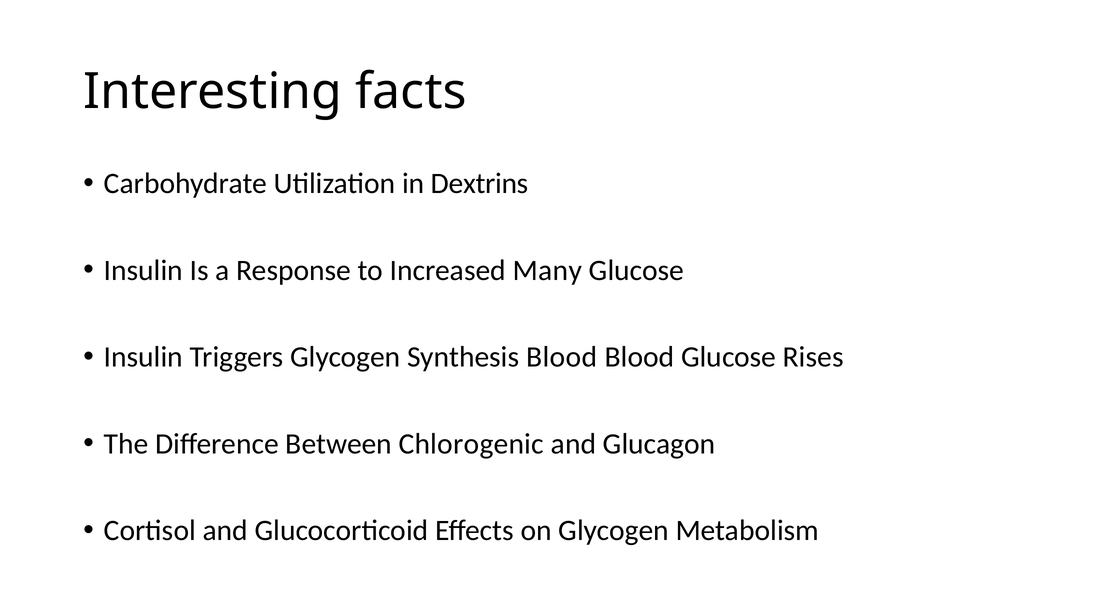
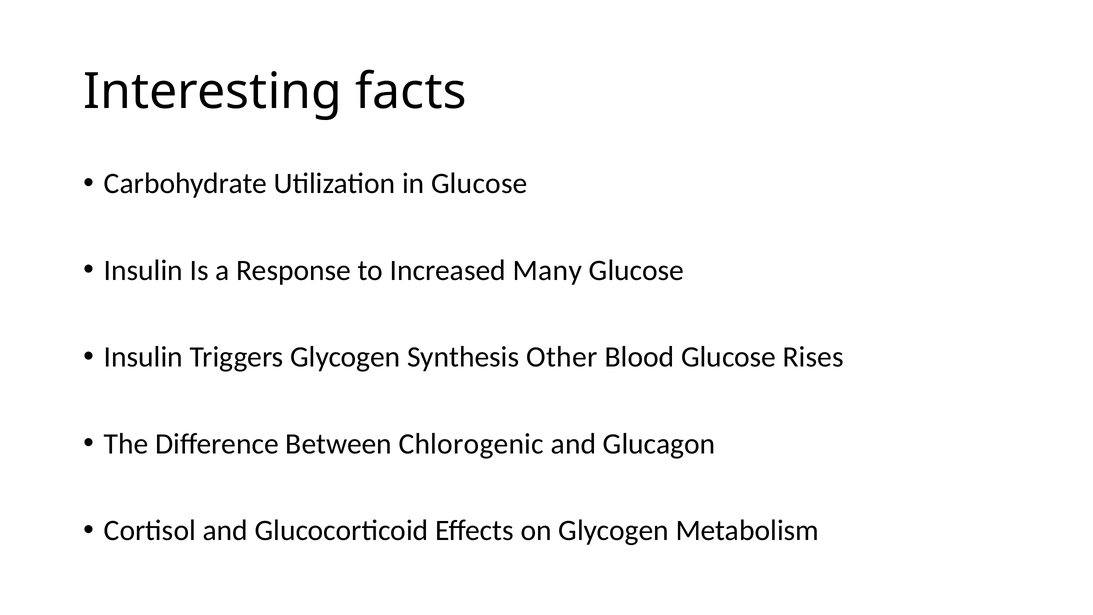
in Dextrins: Dextrins -> Glucose
Synthesis Blood: Blood -> Other
